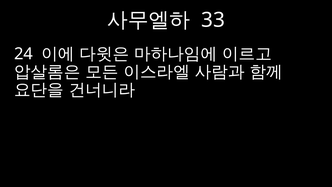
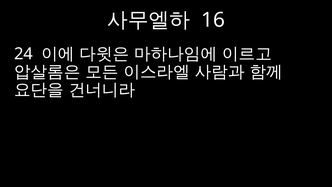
33: 33 -> 16
